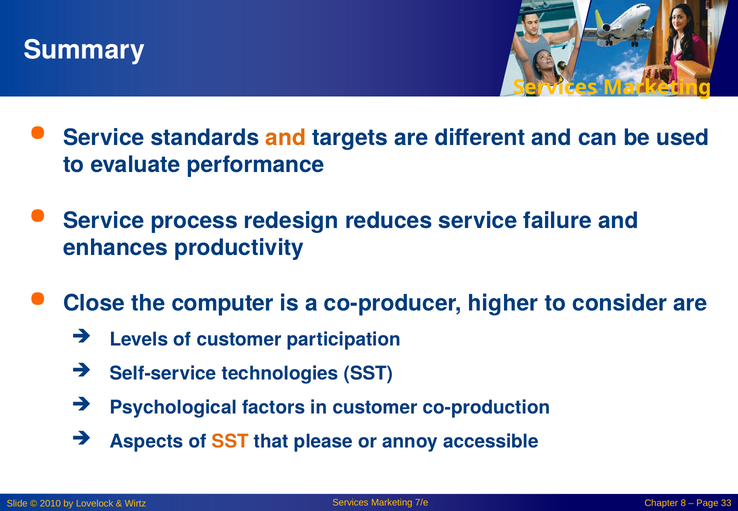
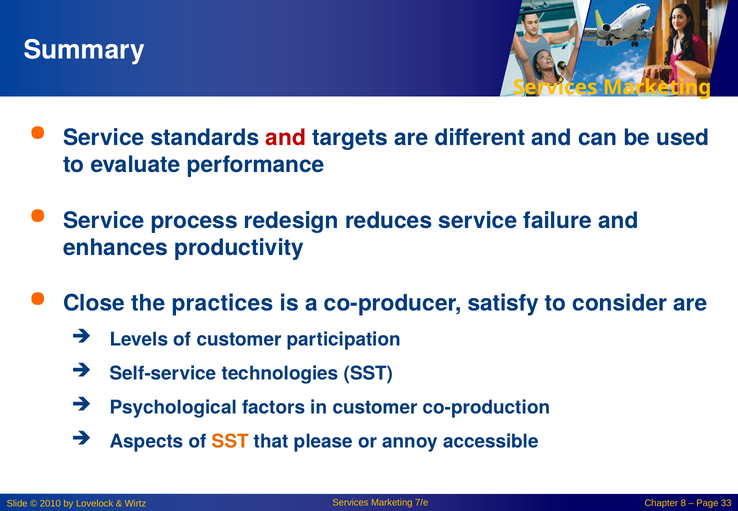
and at (286, 138) colour: orange -> red
computer: computer -> practices
higher: higher -> satisfy
